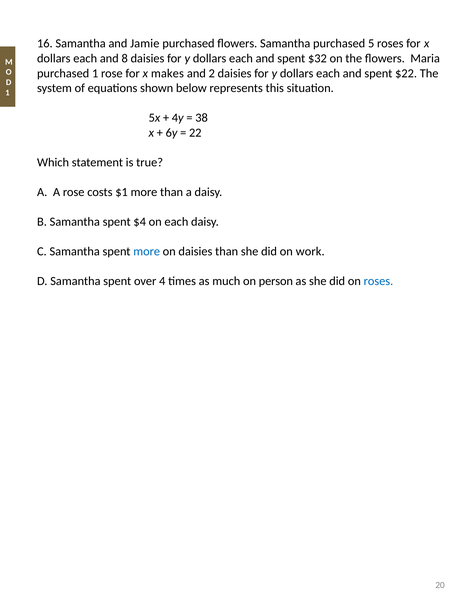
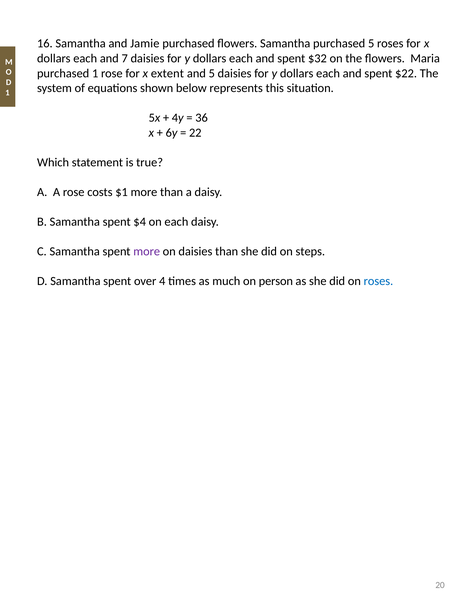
8: 8 -> 7
makes: makes -> extent
and 2: 2 -> 5
38: 38 -> 36
more at (147, 252) colour: blue -> purple
work: work -> steps
